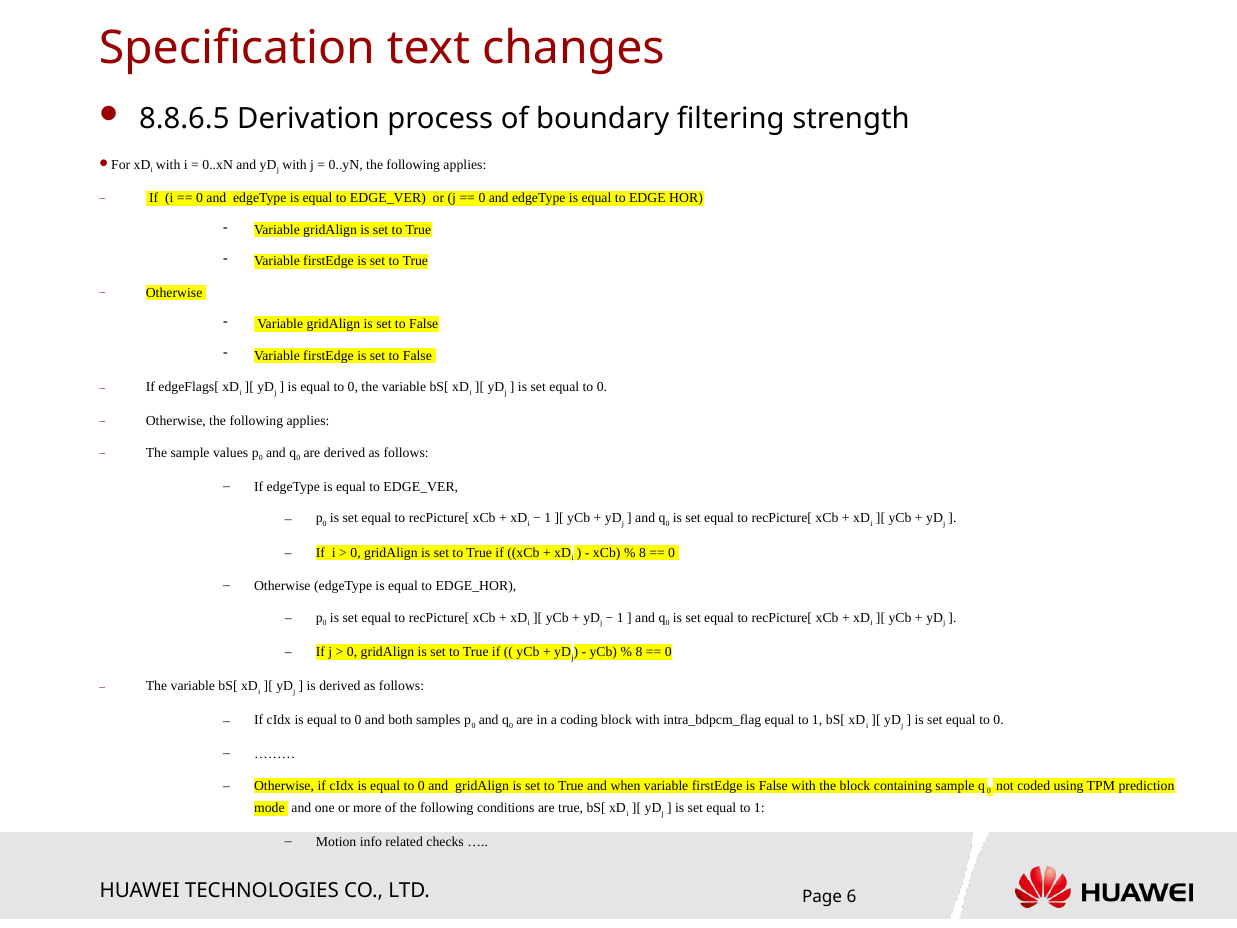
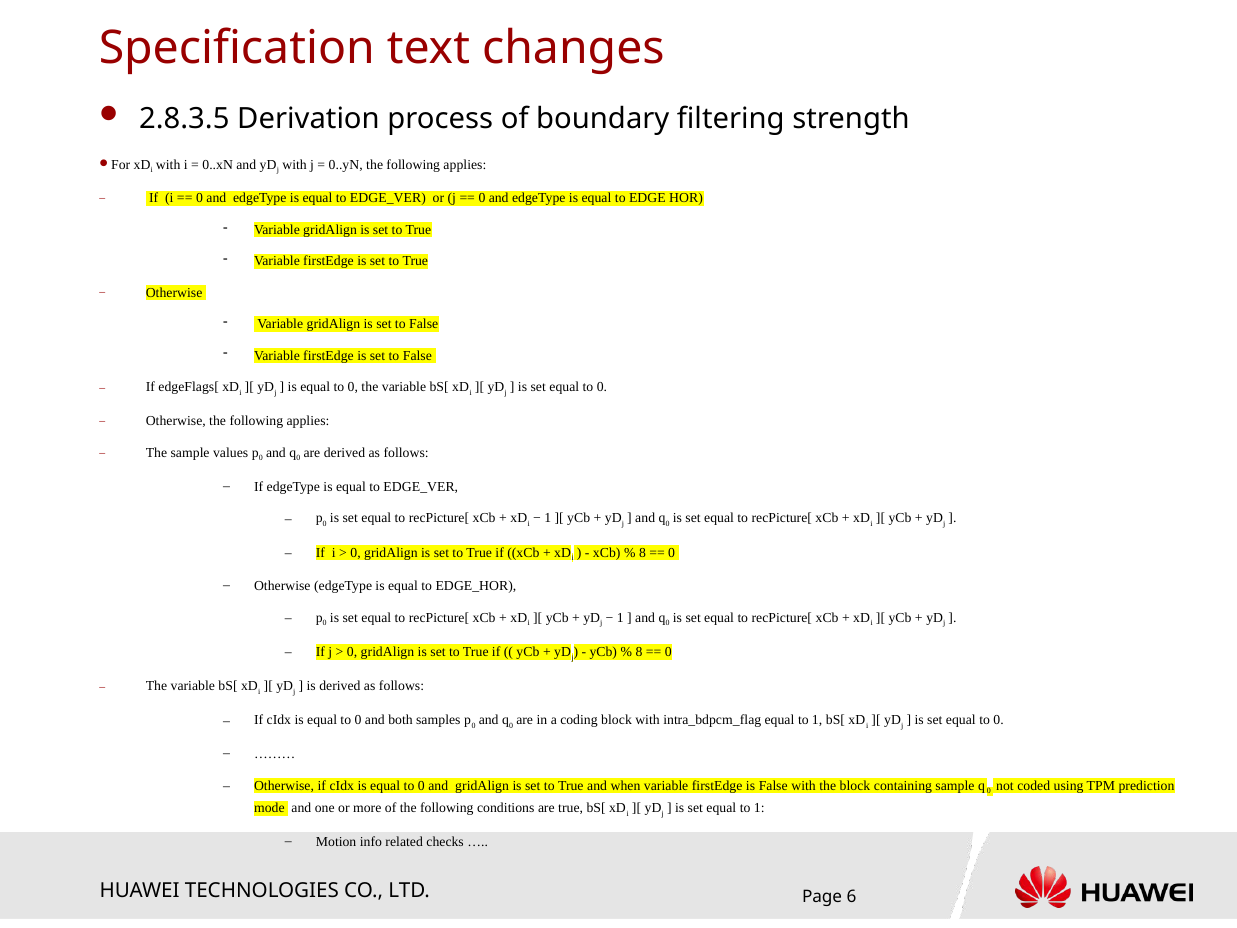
8.8.6.5: 8.8.6.5 -> 2.8.3.5
